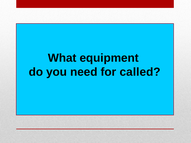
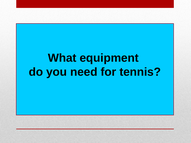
called: called -> tennis
